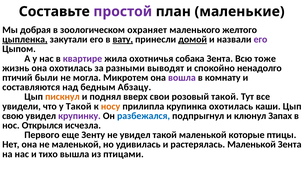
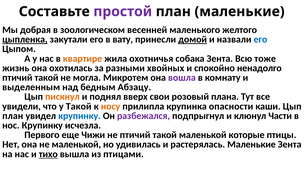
охраняет: охраняет -> весенней
вату underline: present -> none
его at (260, 39) colour: purple -> blue
квартире colour: purple -> orange
выводят: выводят -> хвойных
были at (46, 78): были -> такой
составляются: составляются -> выделенным
розовый такой: такой -> плана
крупинка охотилась: охотилась -> опасности
свою at (13, 116): свою -> план
крупинку at (79, 116) colour: purple -> blue
разбежался colour: blue -> purple
Запах: Запах -> Части
нос Открылся: Открылся -> Крупинку
Зенту: Зенту -> Чижи
не увидел: увидел -> птичий
растерялась Маленькой: Маленькой -> Маленькие
тихо underline: none -> present
